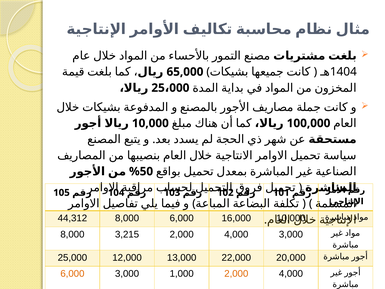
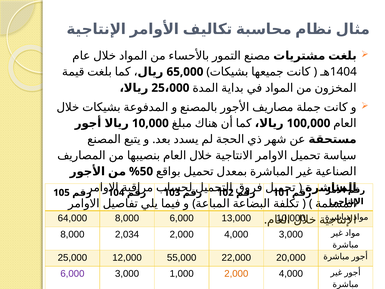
44,312: 44,312 -> 64,000
16,000: 16,000 -> 13,000
3,215: 3,215 -> 2,034
13,000: 13,000 -> 55,000
6,000 at (72, 274) colour: orange -> purple
